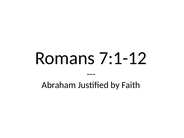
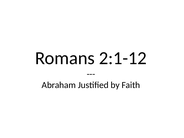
7:1-12: 7:1-12 -> 2:1-12
